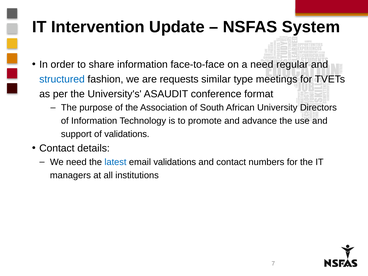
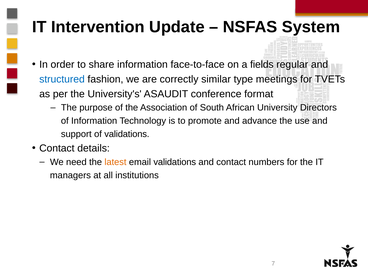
a need: need -> fields
requests: requests -> correctly
latest colour: blue -> orange
